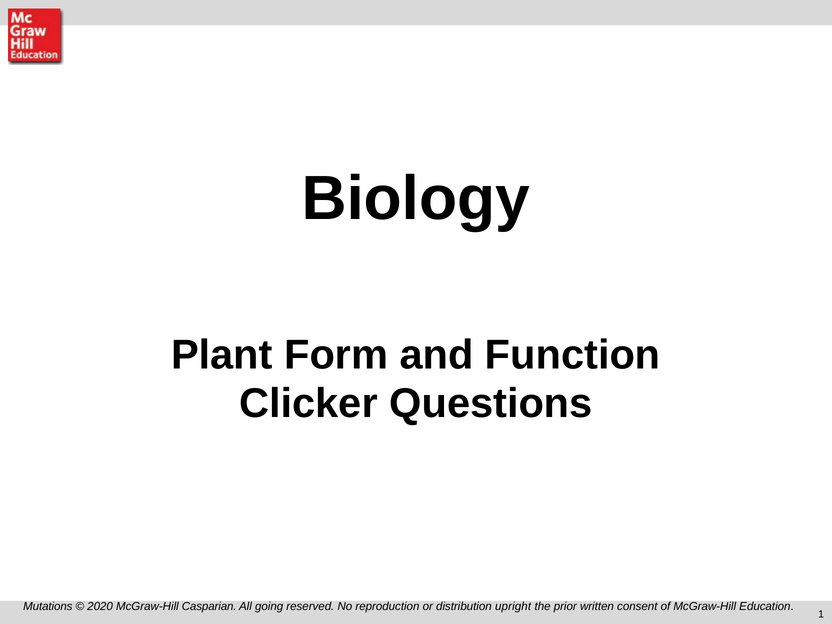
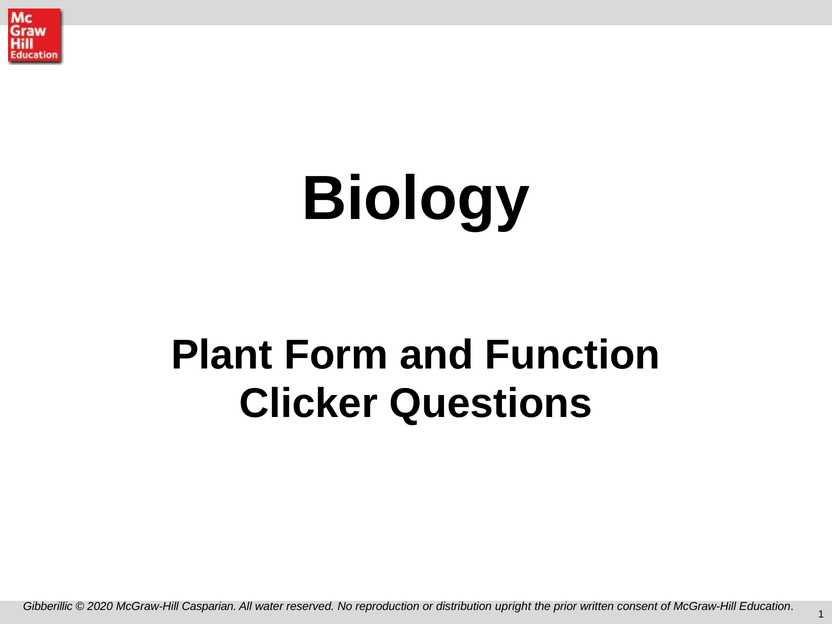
Mutations: Mutations -> Gibberillic
going: going -> water
